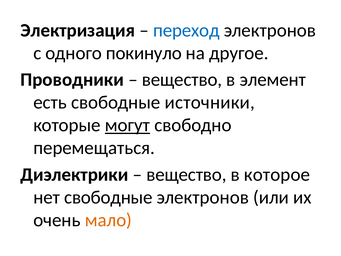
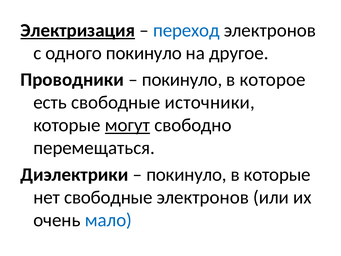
Электризация underline: none -> present
вещество at (182, 80): вещество -> покинуло
элемент: элемент -> которое
вещество at (186, 174): вещество -> покинуло
в которое: которое -> которые
мало colour: orange -> blue
